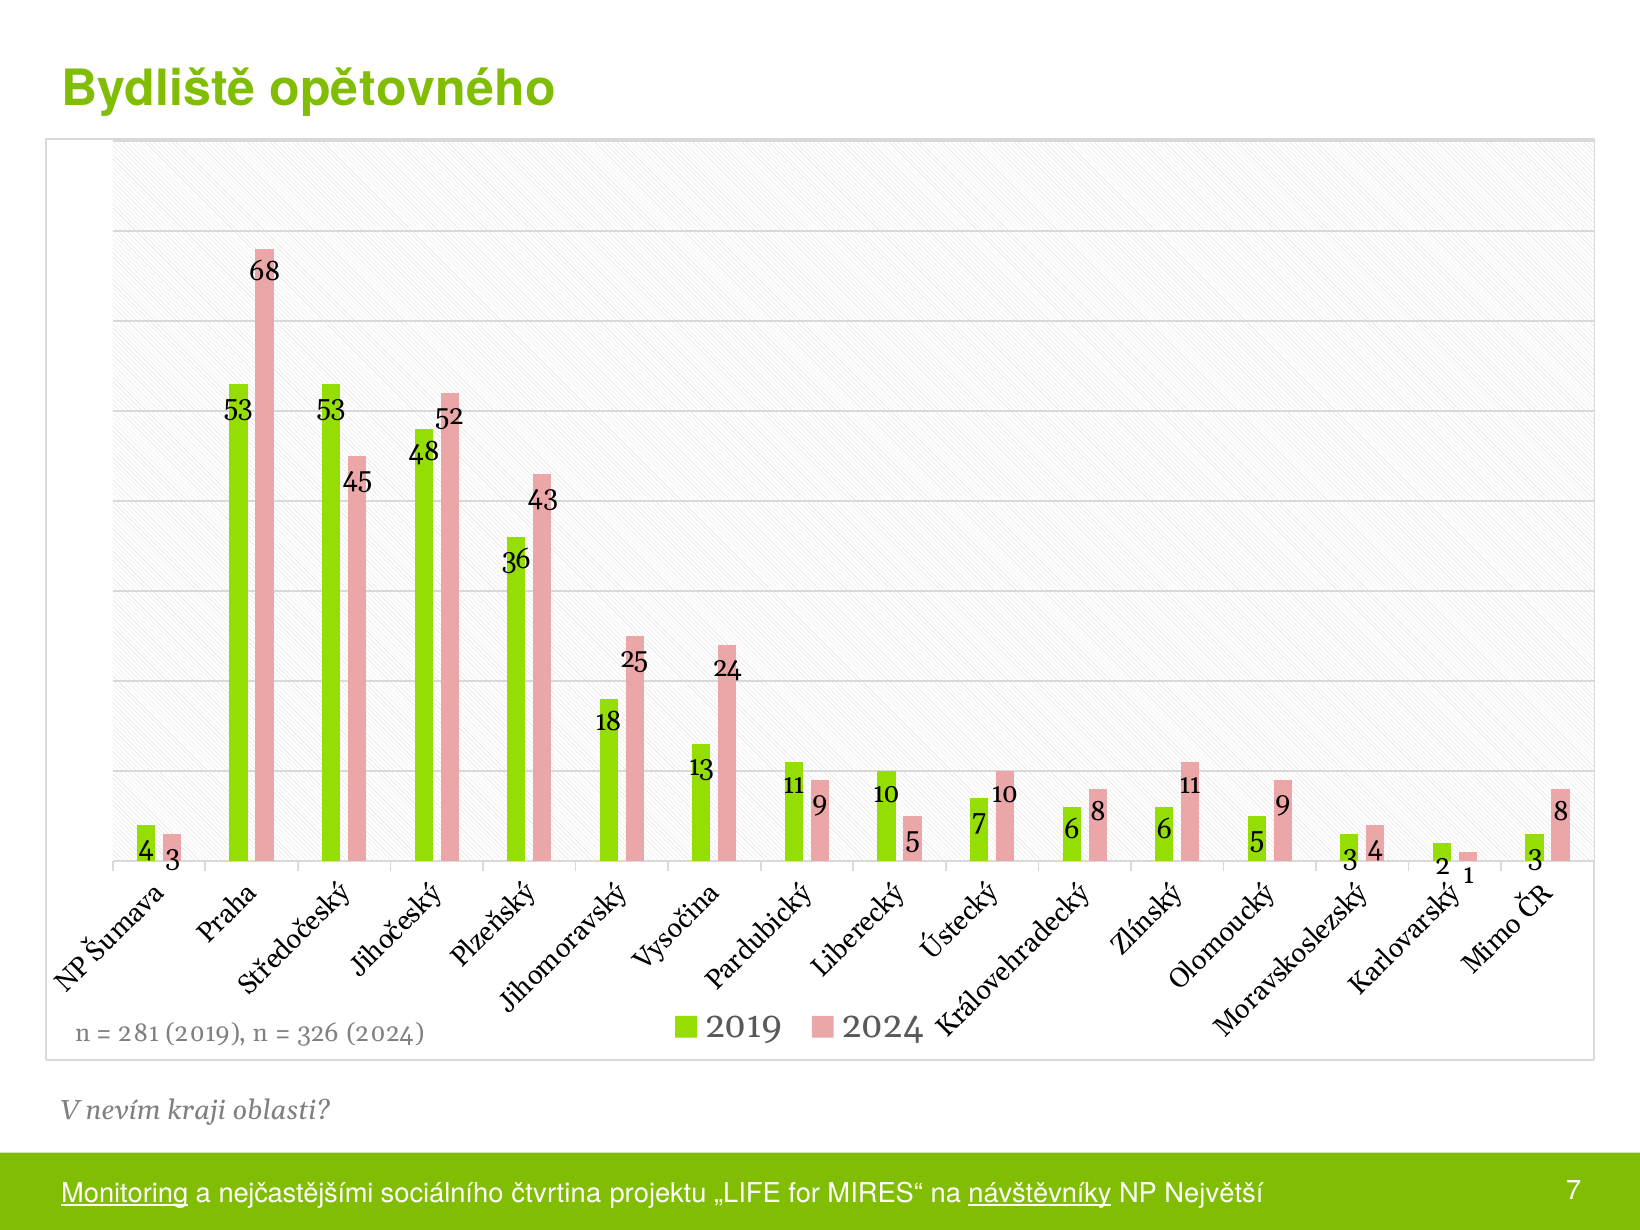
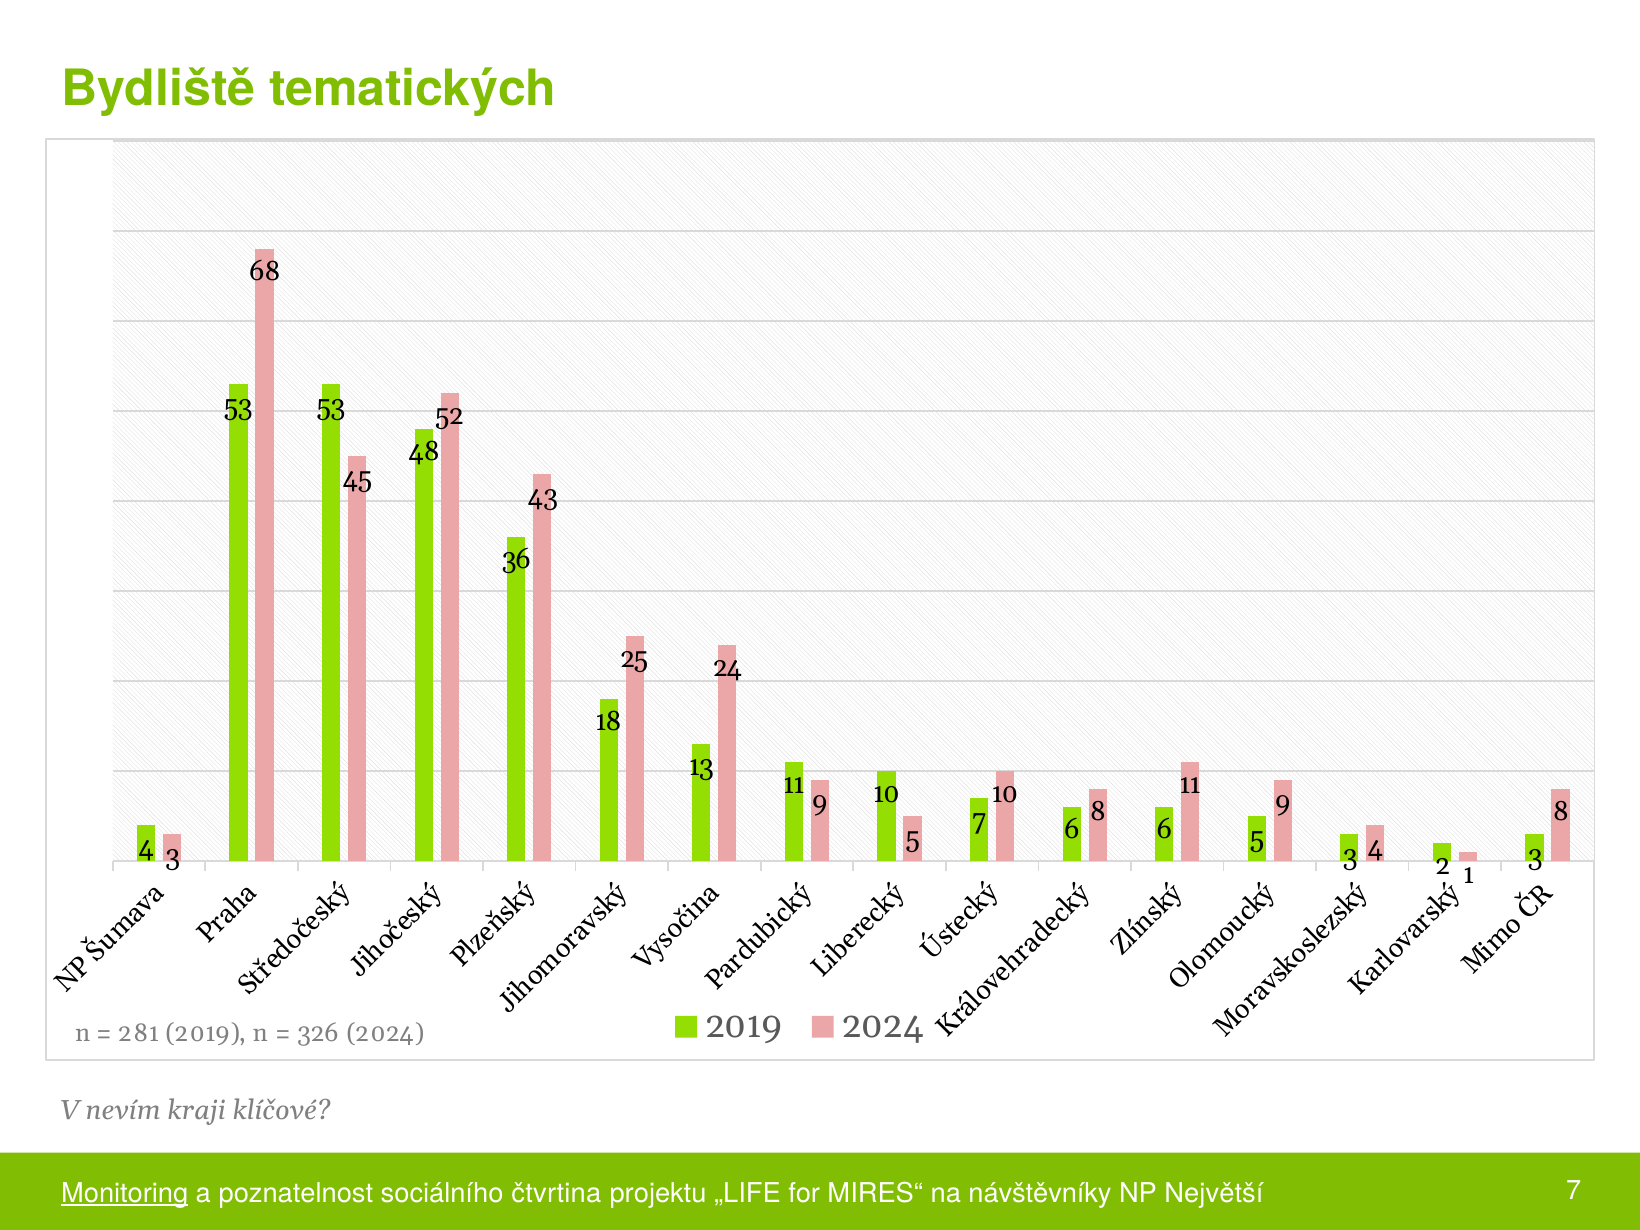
opětovného: opětovného -> tematických
oblasti: oblasti -> klíčové
nejčastějšími: nejčastějšími -> poznatelnost
návštěvníky underline: present -> none
